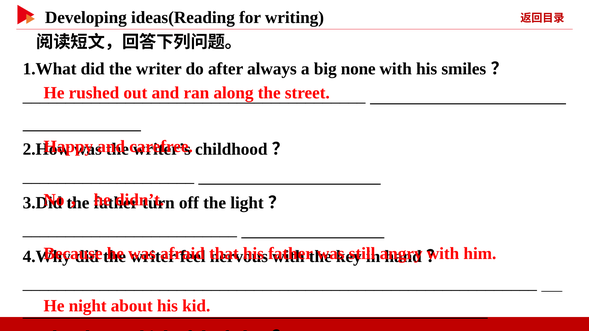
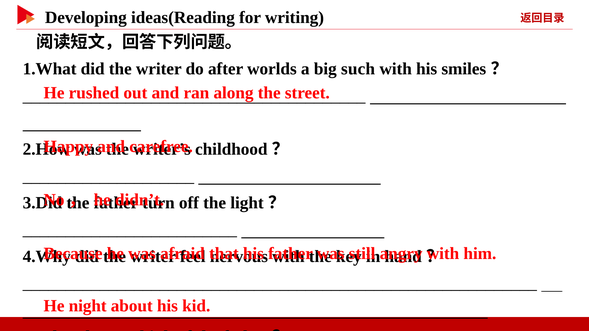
always: always -> worlds
none: none -> such
